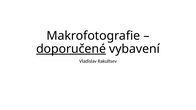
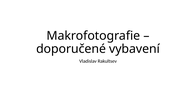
doporučené underline: present -> none
